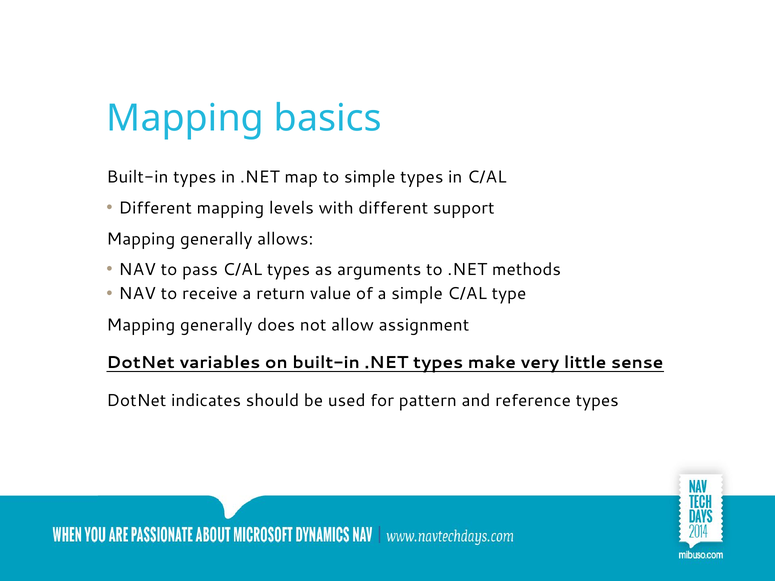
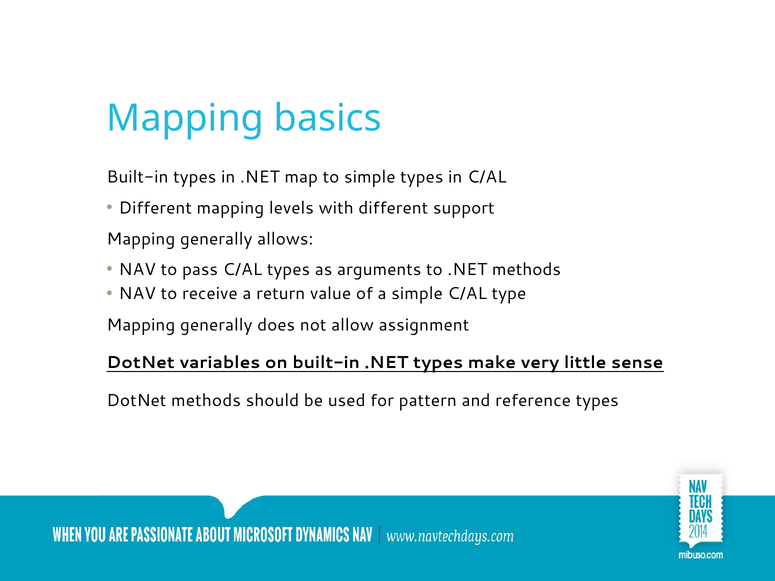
DotNet indicates: indicates -> methods
